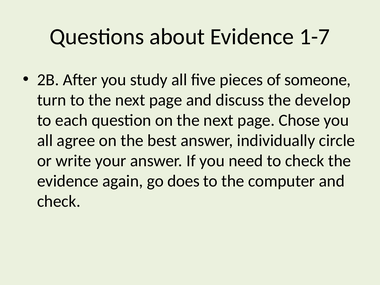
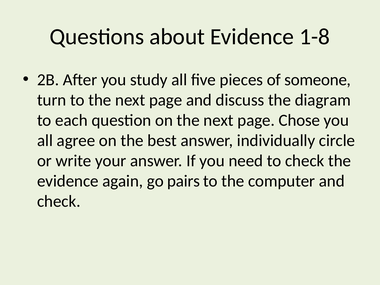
1-7: 1-7 -> 1-8
develop: develop -> diagram
does: does -> pairs
